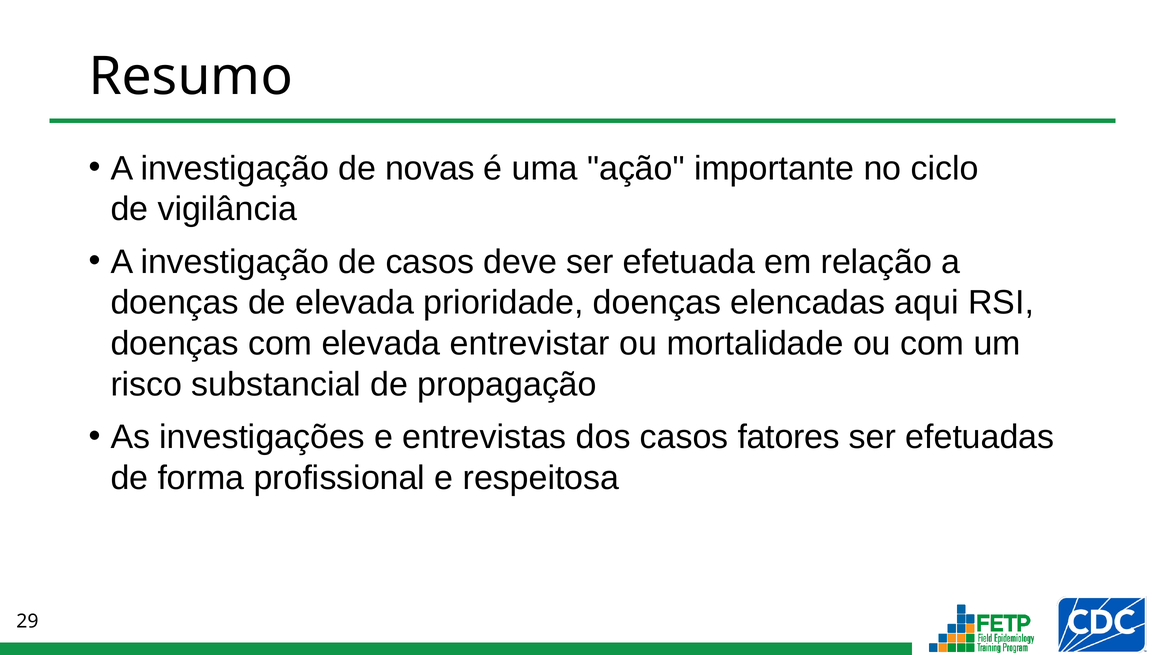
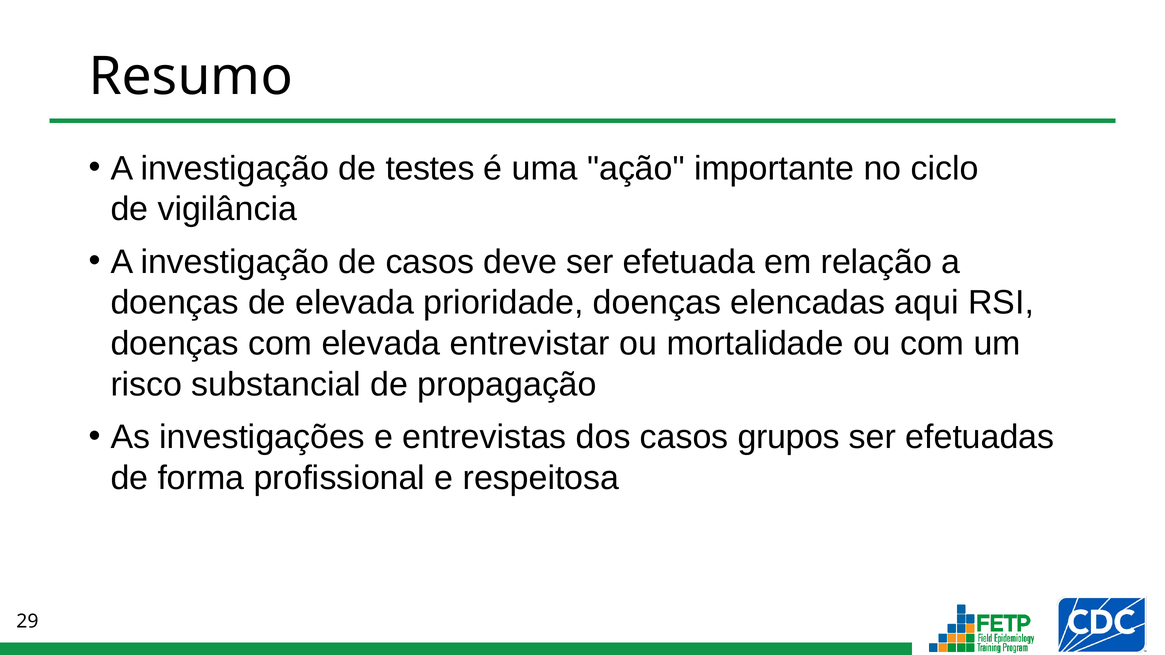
novas: novas -> testes
fatores: fatores -> grupos
